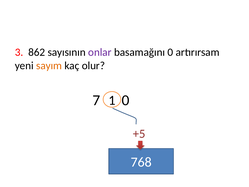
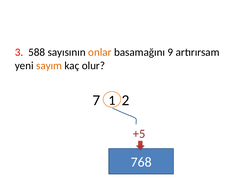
862: 862 -> 588
onlar colour: purple -> orange
basamağını 0: 0 -> 9
0 at (126, 100): 0 -> 2
